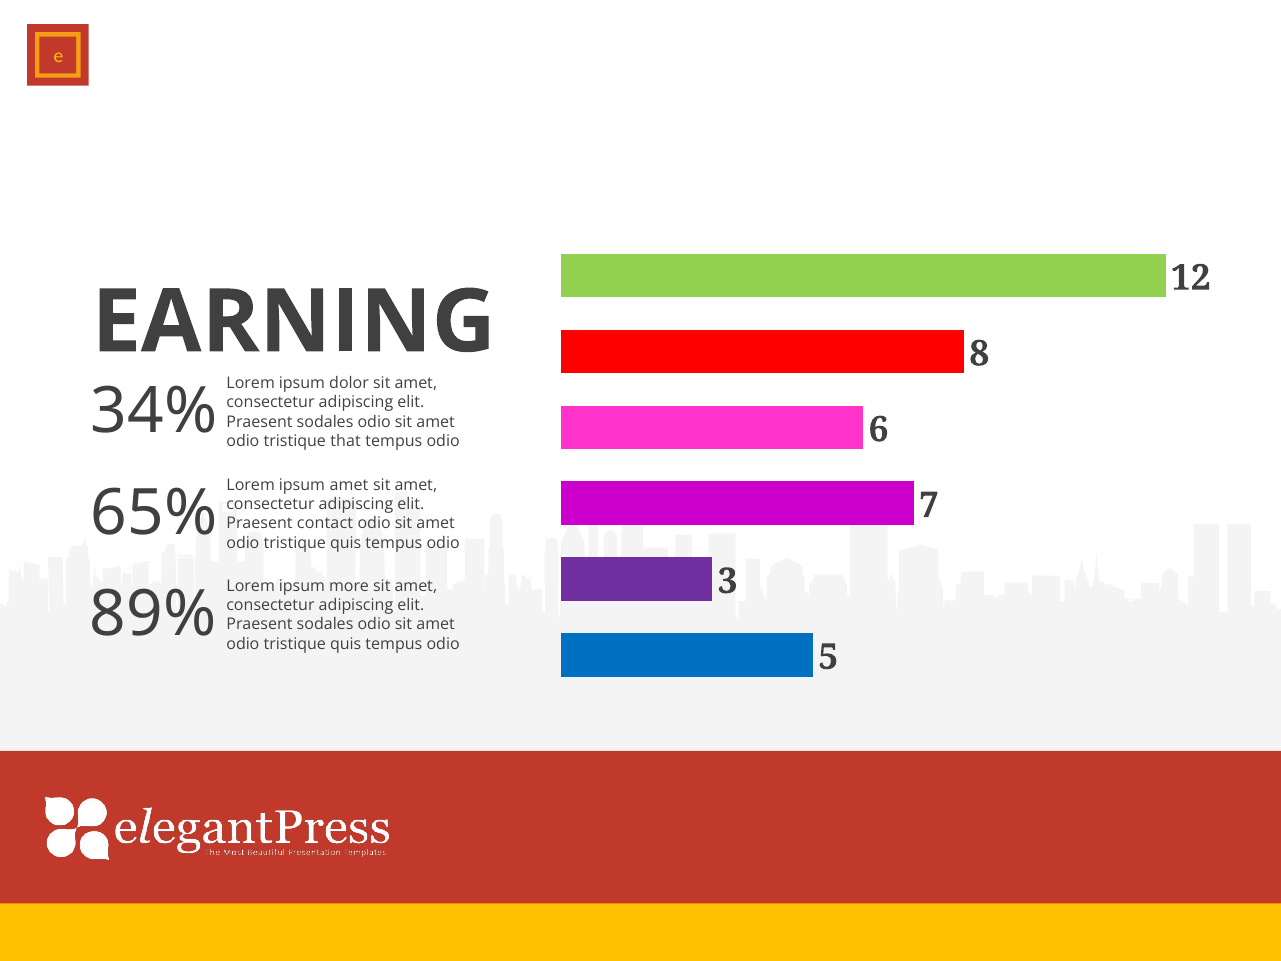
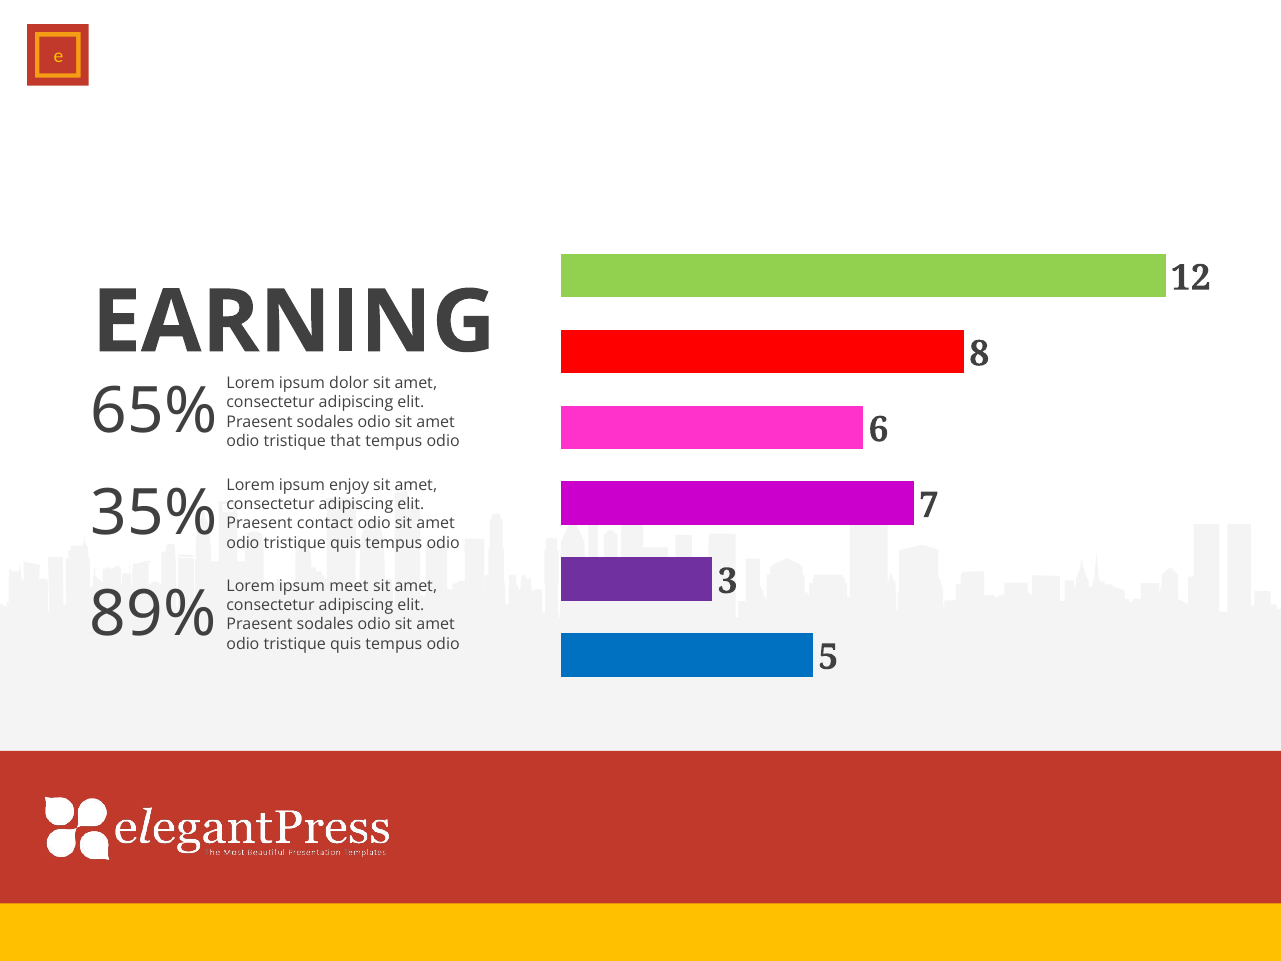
34%: 34% -> 65%
ipsum amet: amet -> enjoy
65%: 65% -> 35%
more: more -> meet
